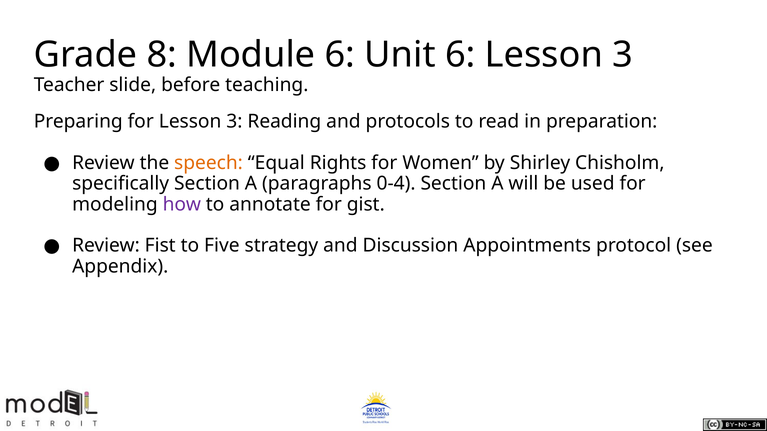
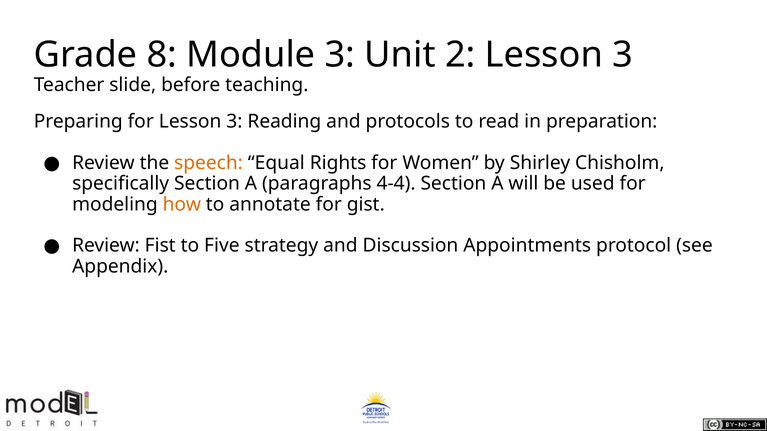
Module 6: 6 -> 3
Unit 6: 6 -> 2
0-4: 0-4 -> 4-4
how colour: purple -> orange
